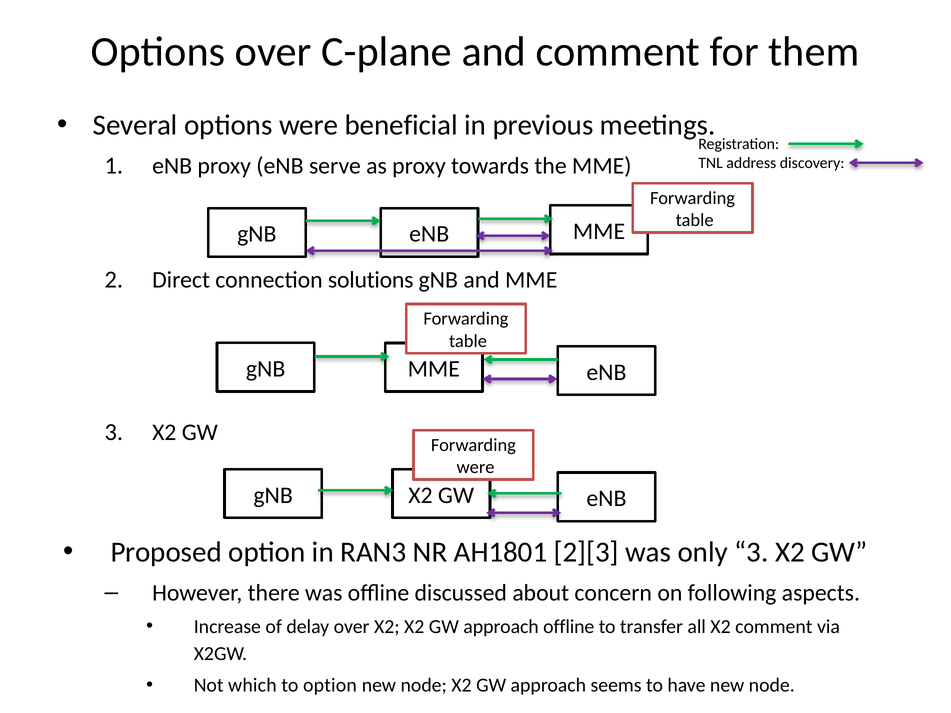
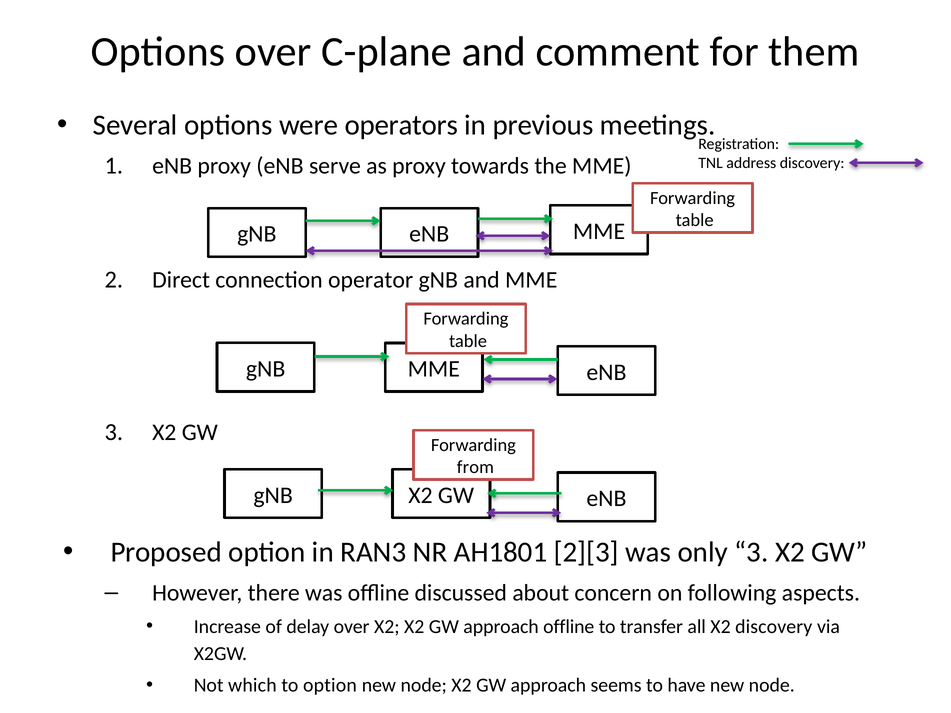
beneficial: beneficial -> operators
solutions: solutions -> operator
were at (476, 468): were -> from
X2 comment: comment -> discovery
